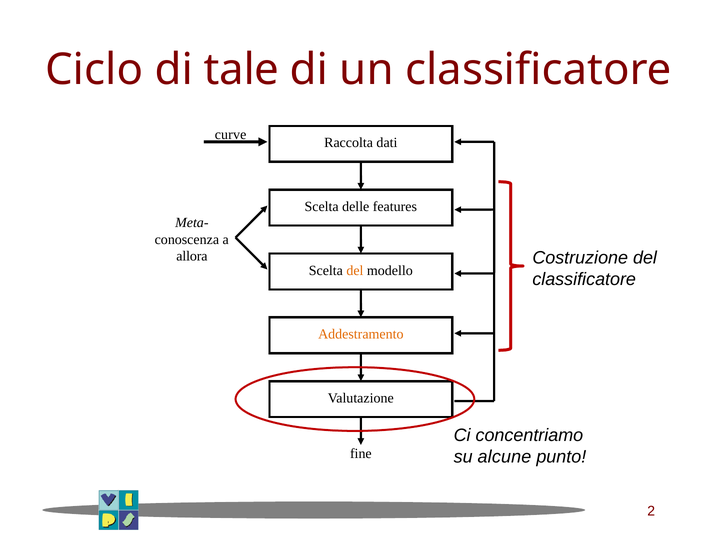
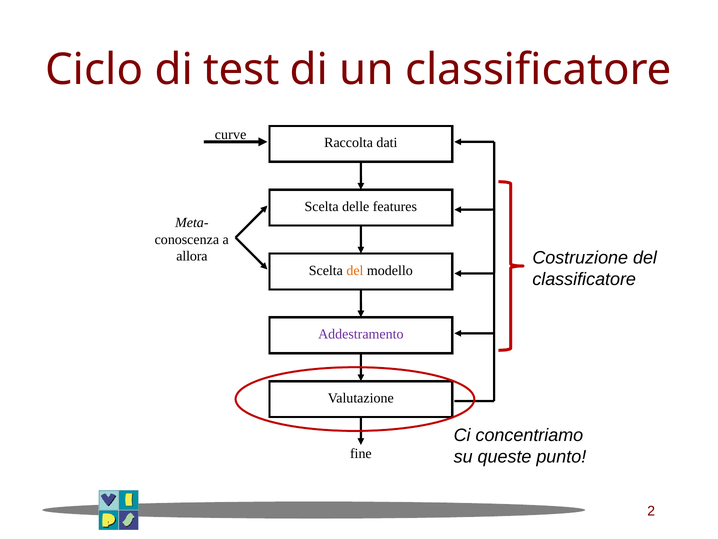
tale: tale -> test
Addestramento colour: orange -> purple
alcune: alcune -> queste
